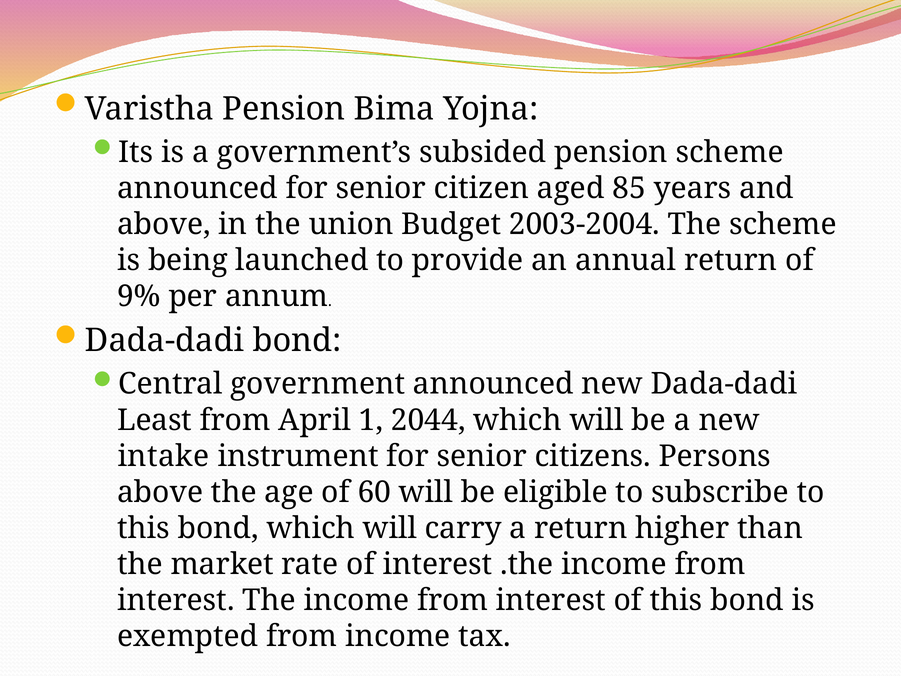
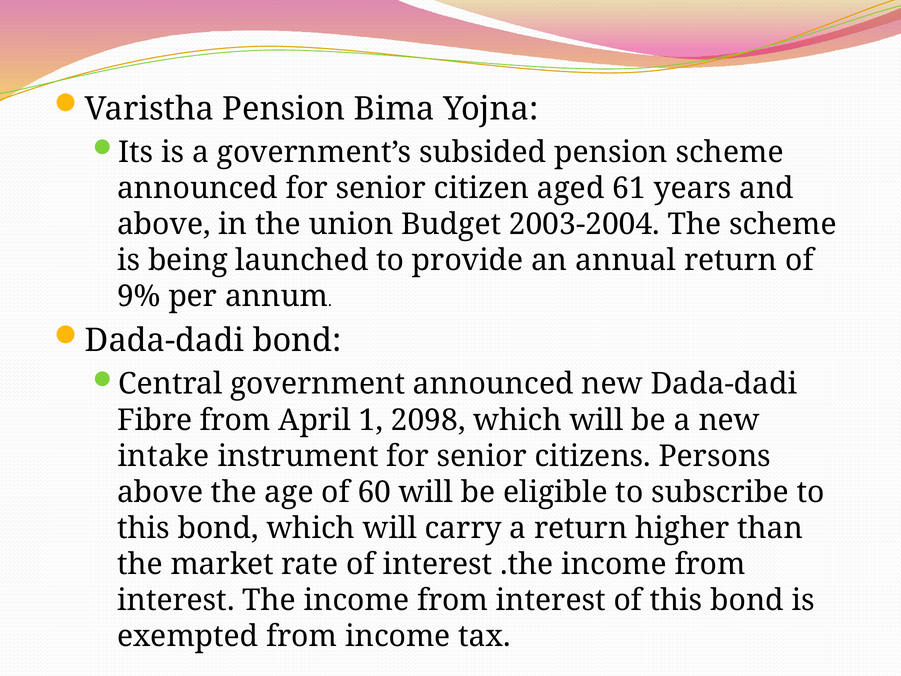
85: 85 -> 61
Least: Least -> Fibre
2044: 2044 -> 2098
